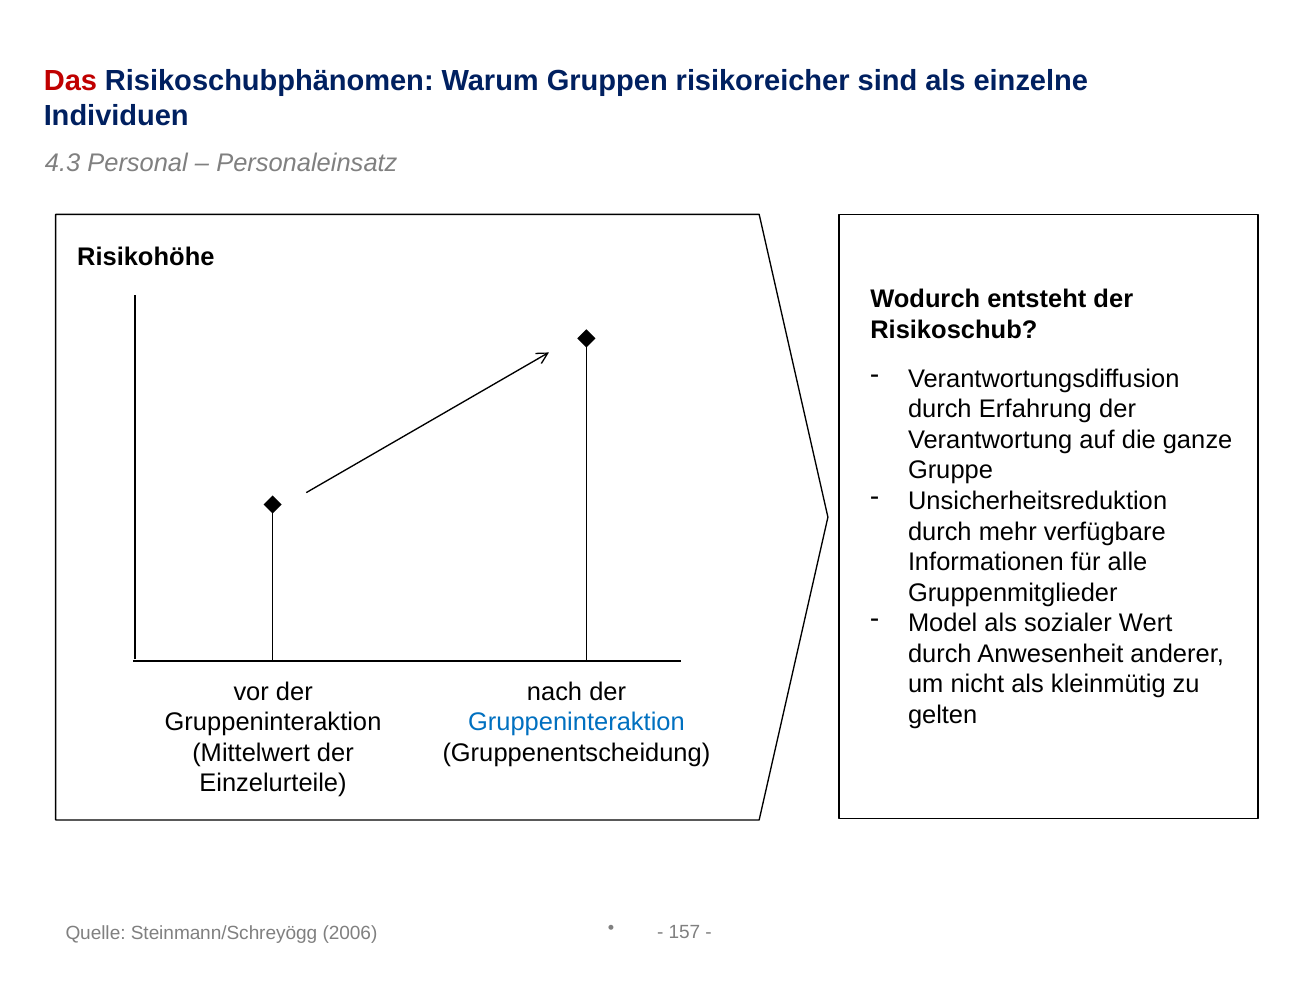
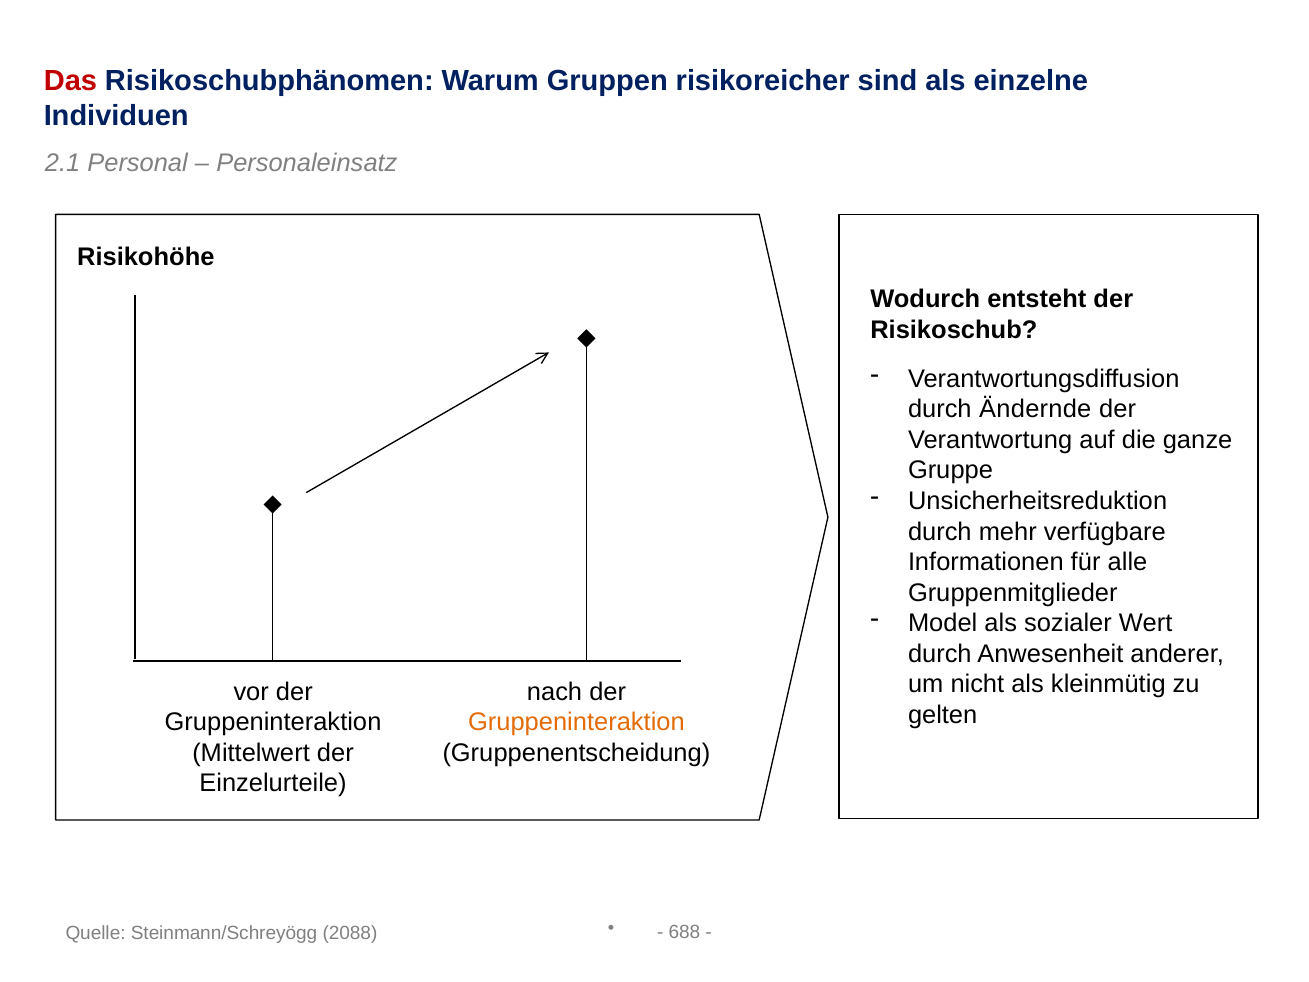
4.3: 4.3 -> 2.1
Erfahrung: Erfahrung -> Ändernde
Gruppeninteraktion at (576, 722) colour: blue -> orange
157: 157 -> 688
2006: 2006 -> 2088
